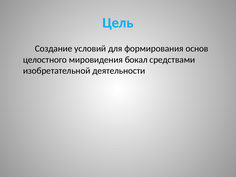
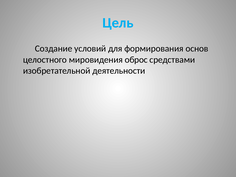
бокал: бокал -> оброс
